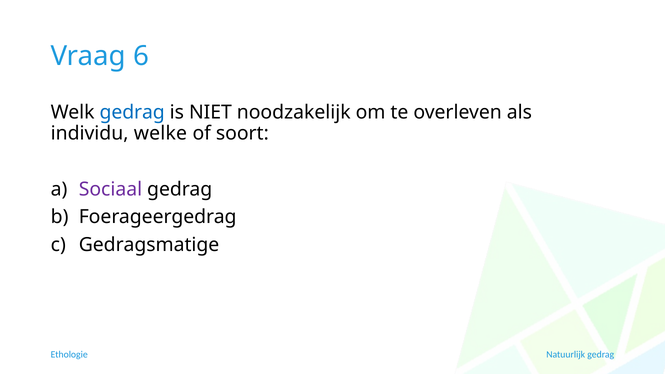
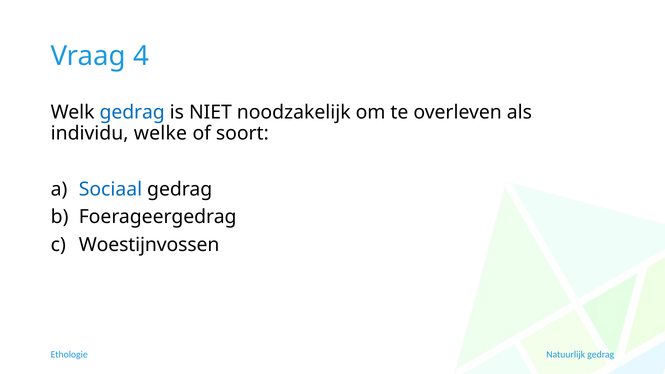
6: 6 -> 4
Sociaal colour: purple -> blue
Gedragsmatige: Gedragsmatige -> Woestijnvossen
